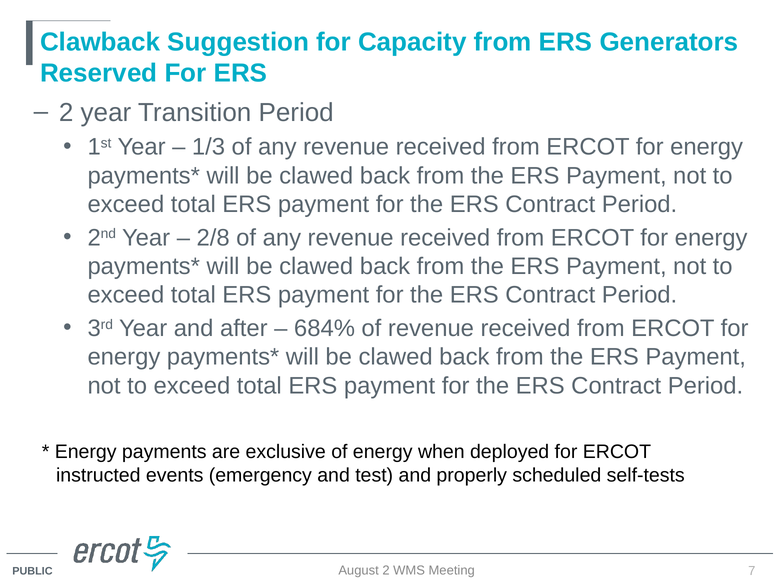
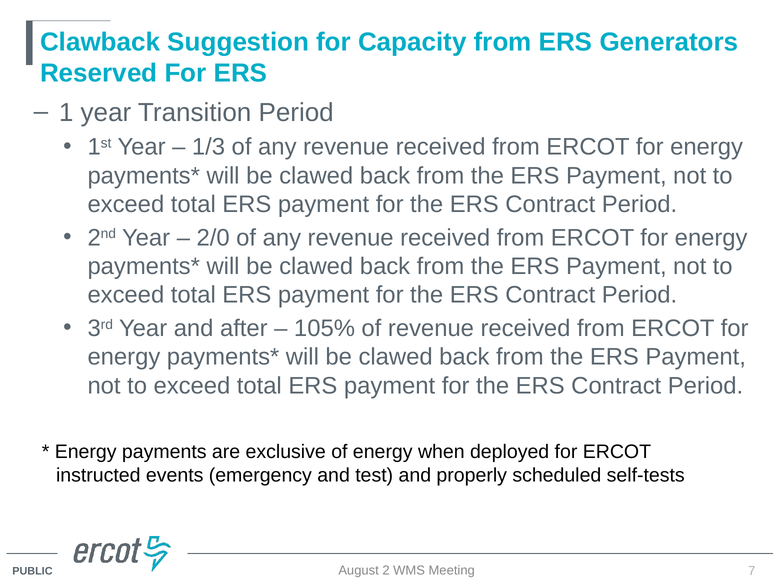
2 at (66, 112): 2 -> 1
2/8: 2/8 -> 2/0
684%: 684% -> 105%
